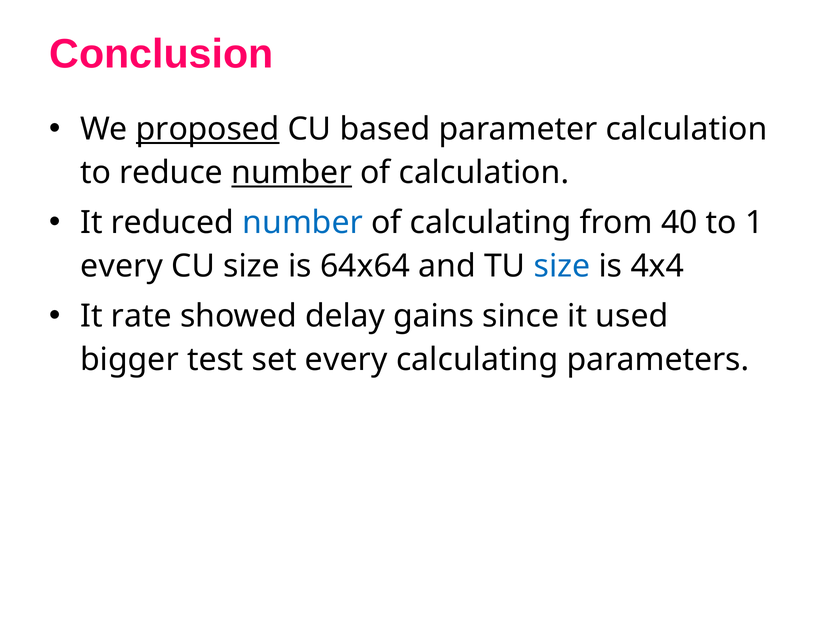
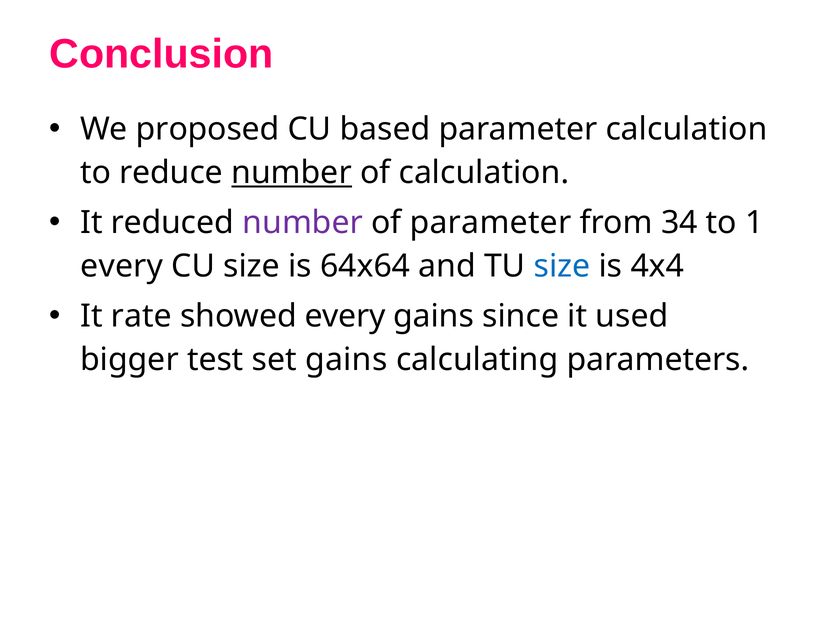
proposed underline: present -> none
number at (303, 223) colour: blue -> purple
of calculating: calculating -> parameter
40: 40 -> 34
showed delay: delay -> every
set every: every -> gains
